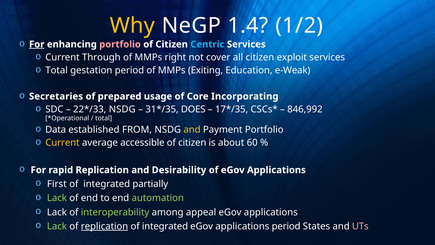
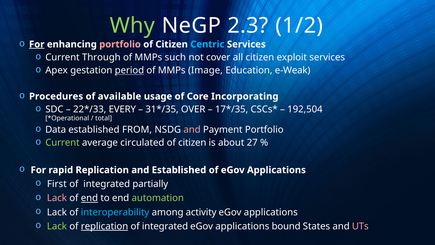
Why colour: yellow -> light green
1.4: 1.4 -> 2.3
right: right -> such
Total at (57, 70): Total -> Apex
period at (129, 70) underline: none -> present
Exiting: Exiting -> Image
Secretaries: Secretaries -> Procedures
prepared: prepared -> available
NSDG at (122, 109): NSDG -> EVERY
DOES: DOES -> OVER
846,992: 846,992 -> 192,504
and at (192, 130) colour: yellow -> pink
Current at (62, 143) colour: yellow -> light green
accessible: accessible -> circulated
60: 60 -> 27
and Desirability: Desirability -> Established
Lack at (57, 198) colour: light green -> pink
end at (89, 198) underline: none -> present
interoperability colour: light green -> light blue
appeal: appeal -> activity
applications period: period -> bound
